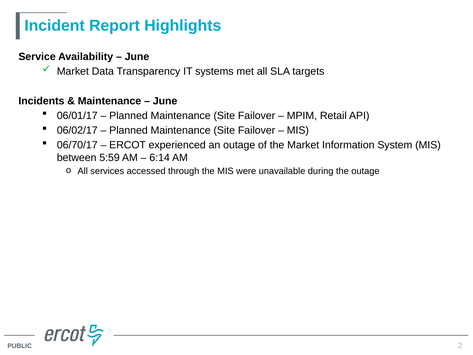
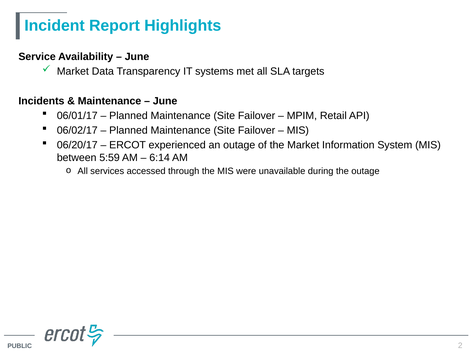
06/70/17: 06/70/17 -> 06/20/17
